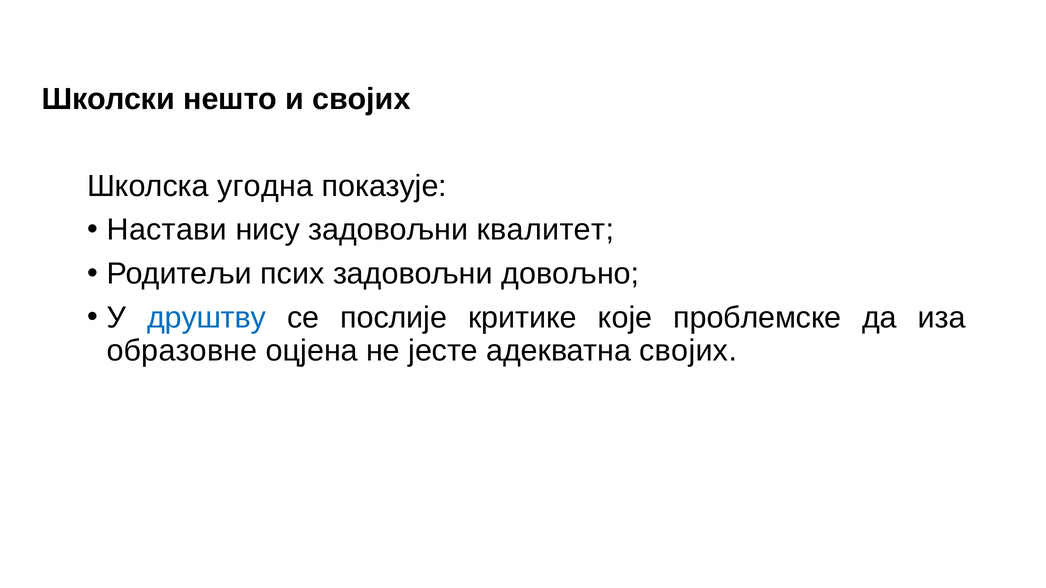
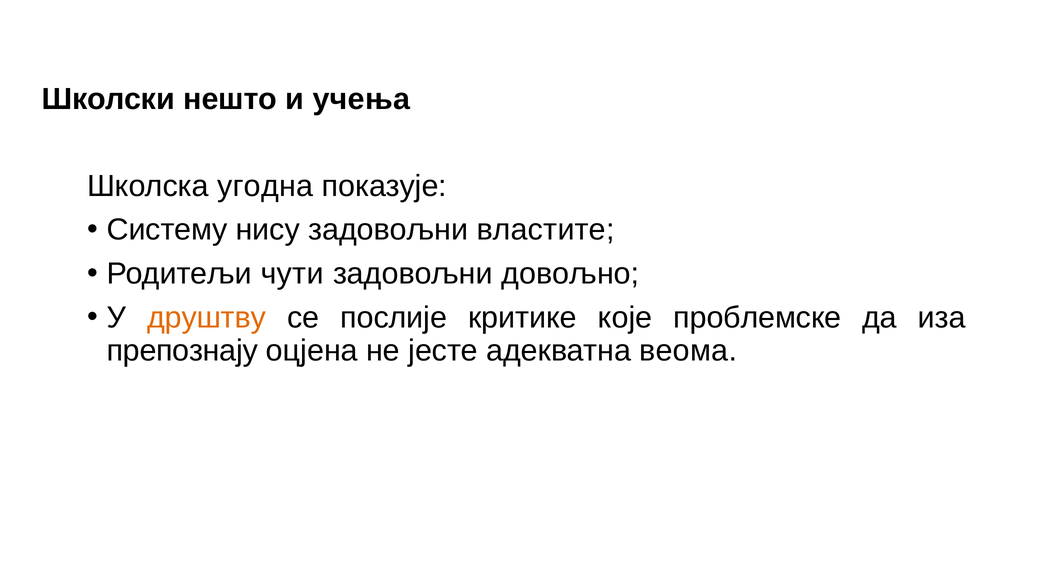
и својих: својих -> учења
Настави: Настави -> Систему
квалитет: квалитет -> властите
псих: псих -> чути
друштву colour: blue -> orange
образовне: образовне -> препознају
адекватна својих: својих -> веома
